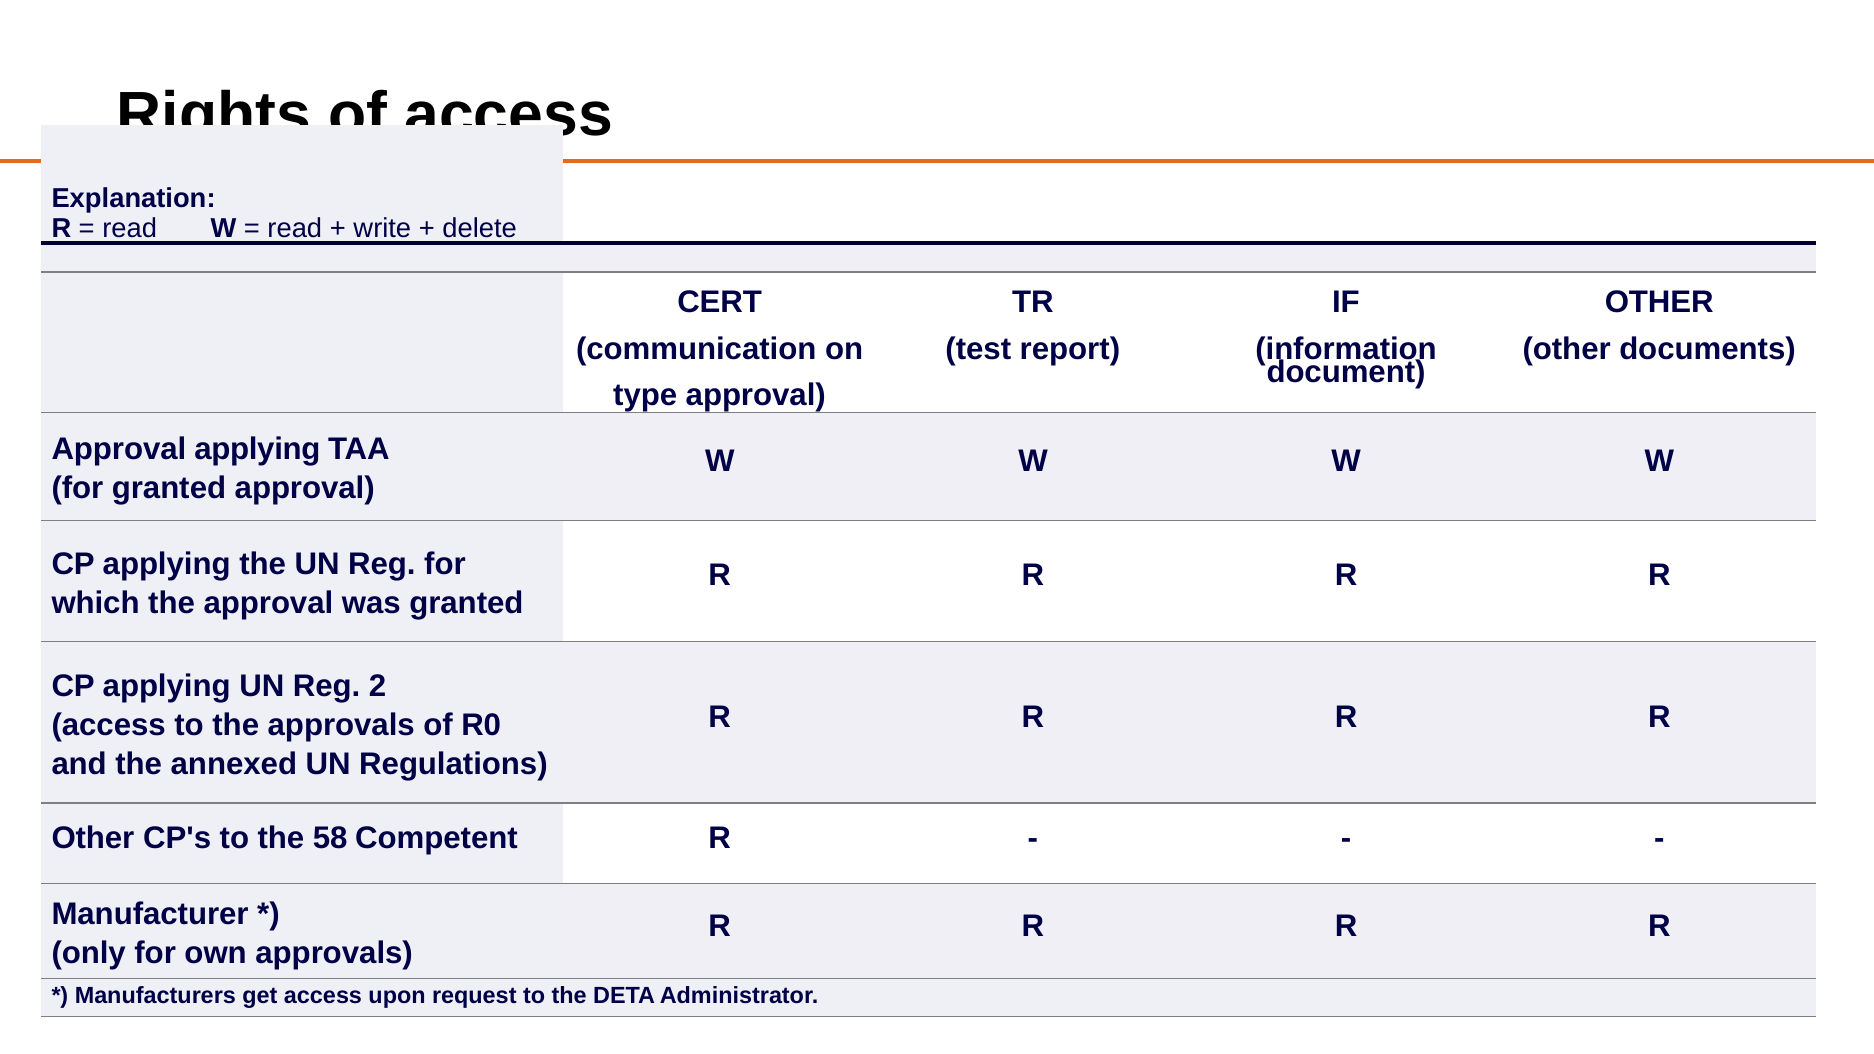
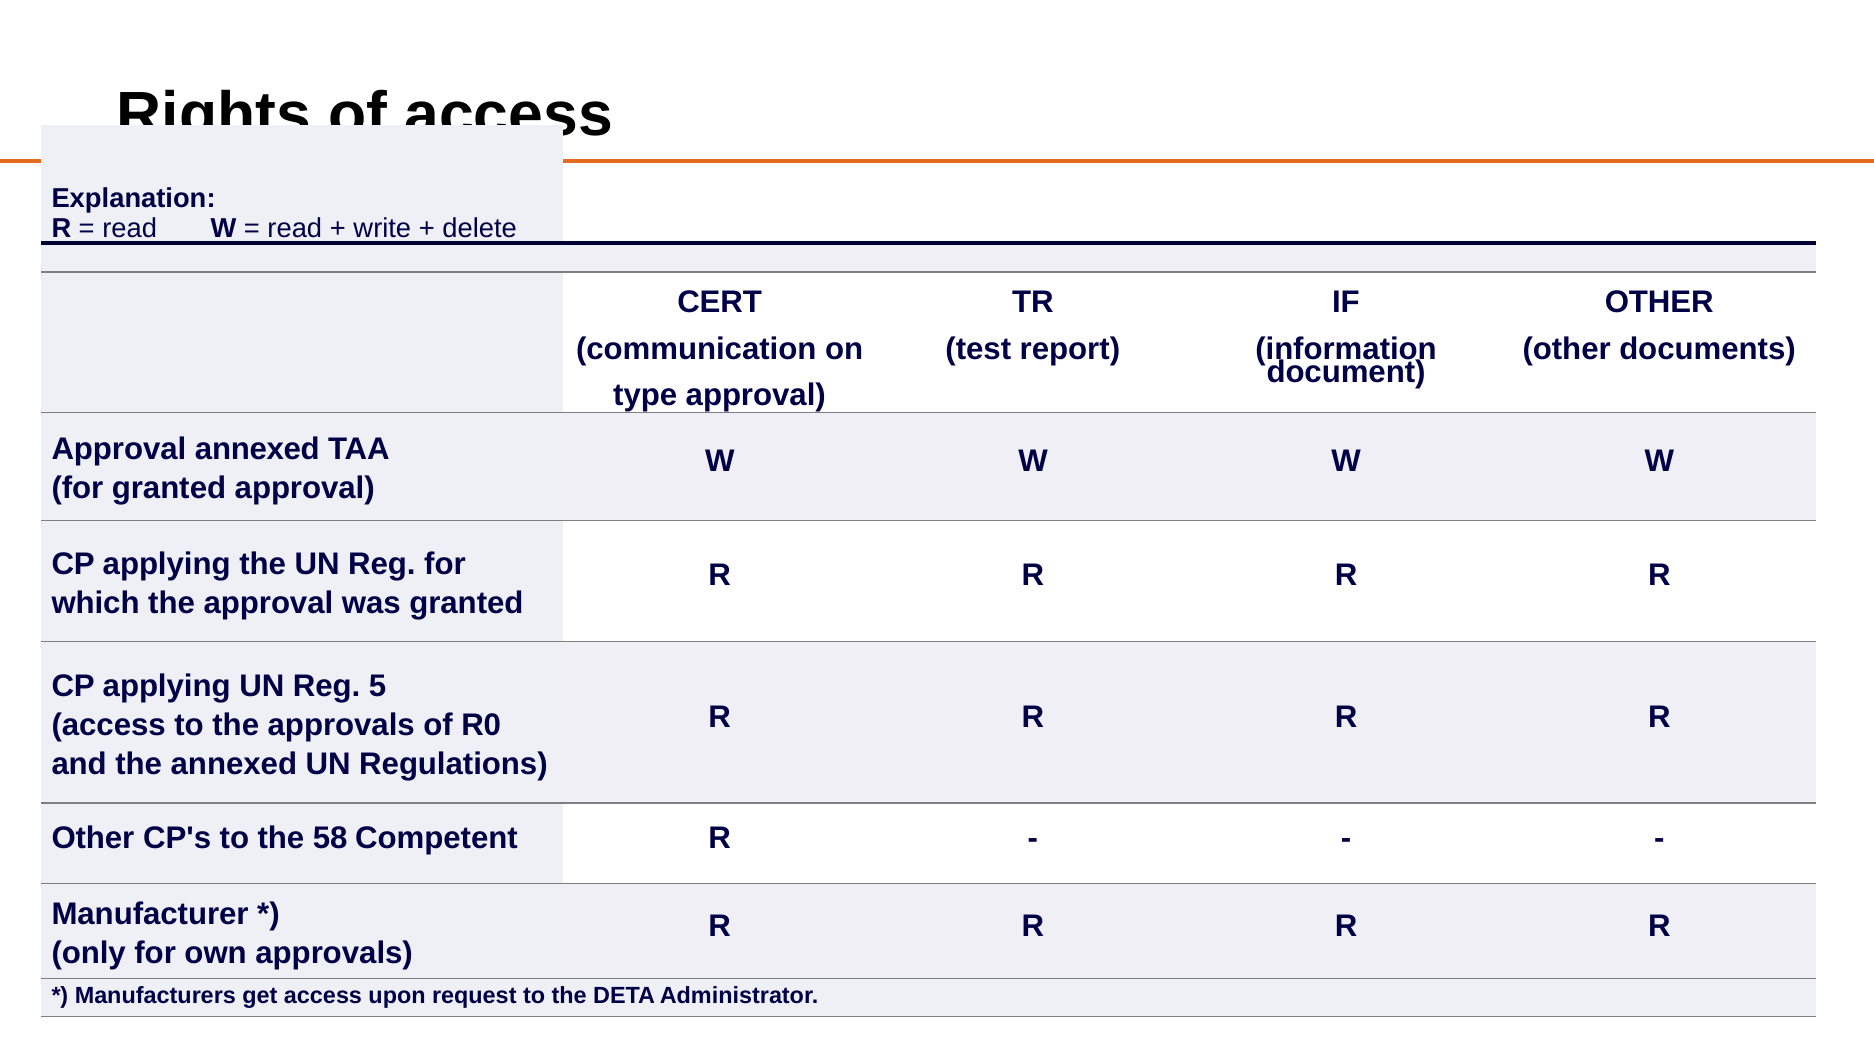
Approval applying: applying -> annexed
2: 2 -> 5
